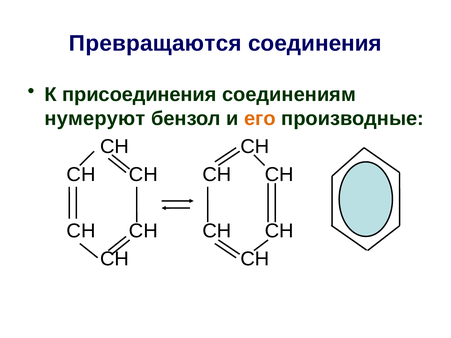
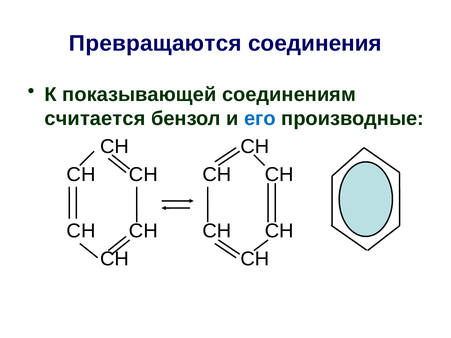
присоединения: присоединения -> показывающей
нумеруют: нумеруют -> считается
его colour: orange -> blue
